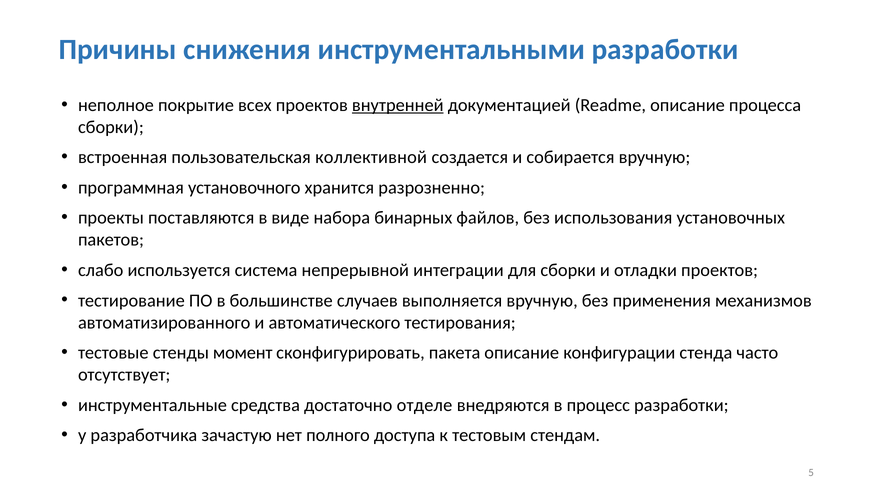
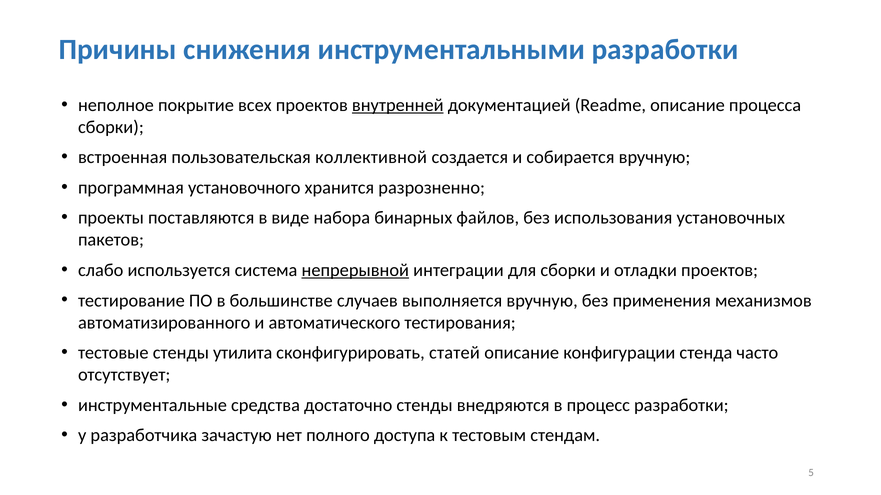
непрерывной underline: none -> present
момент: момент -> утилита
пакета: пакета -> статей
достаточно отделе: отделе -> стенды
